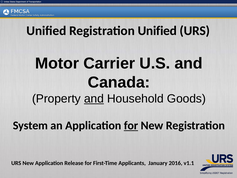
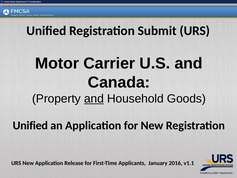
Registration Unified: Unified -> Submit
System at (30, 125): System -> Unified
for at (131, 125) underline: present -> none
